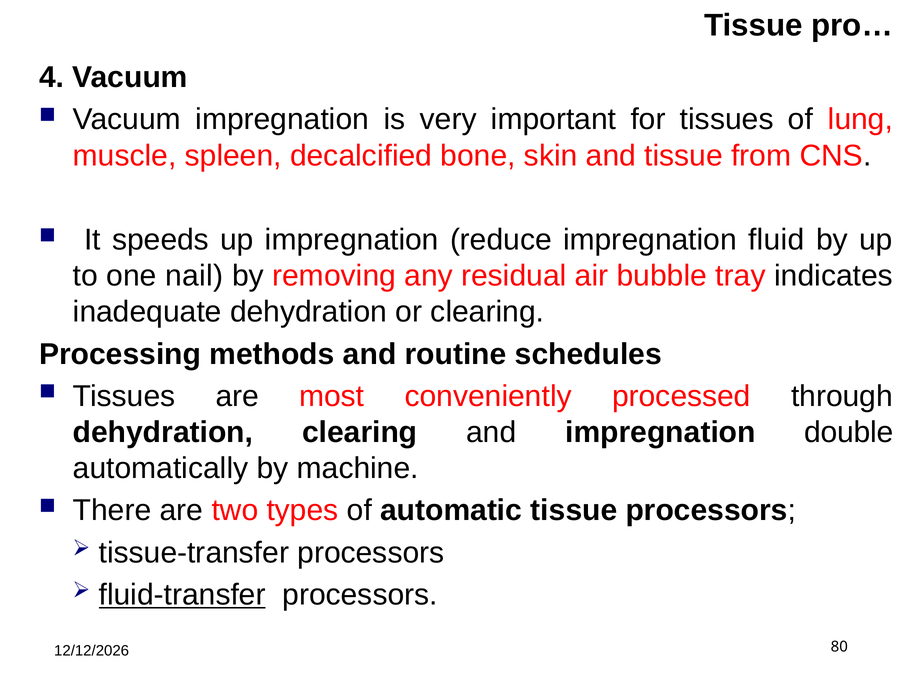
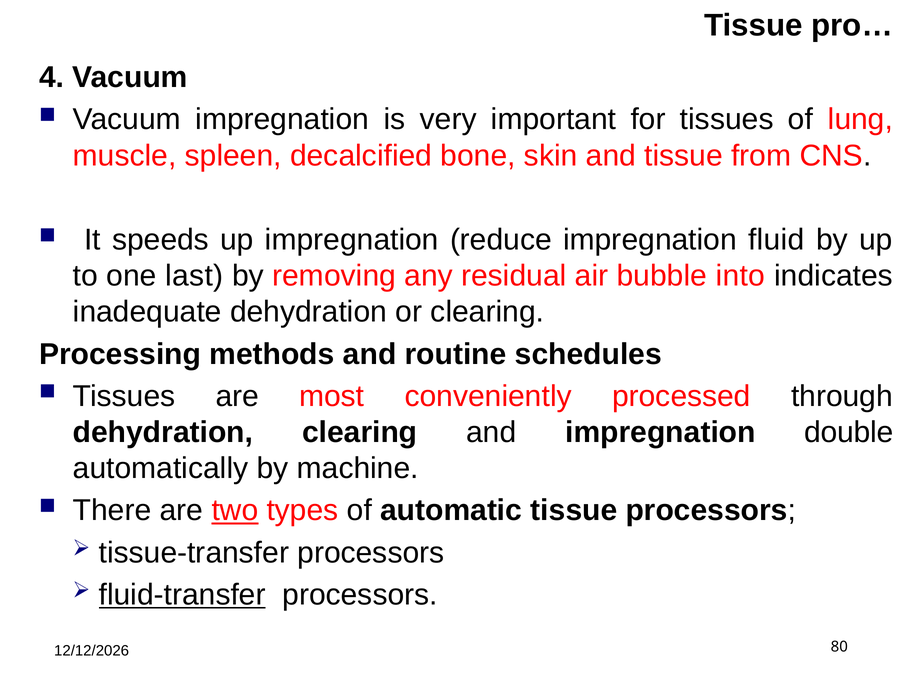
nail: nail -> last
tray: tray -> into
two underline: none -> present
